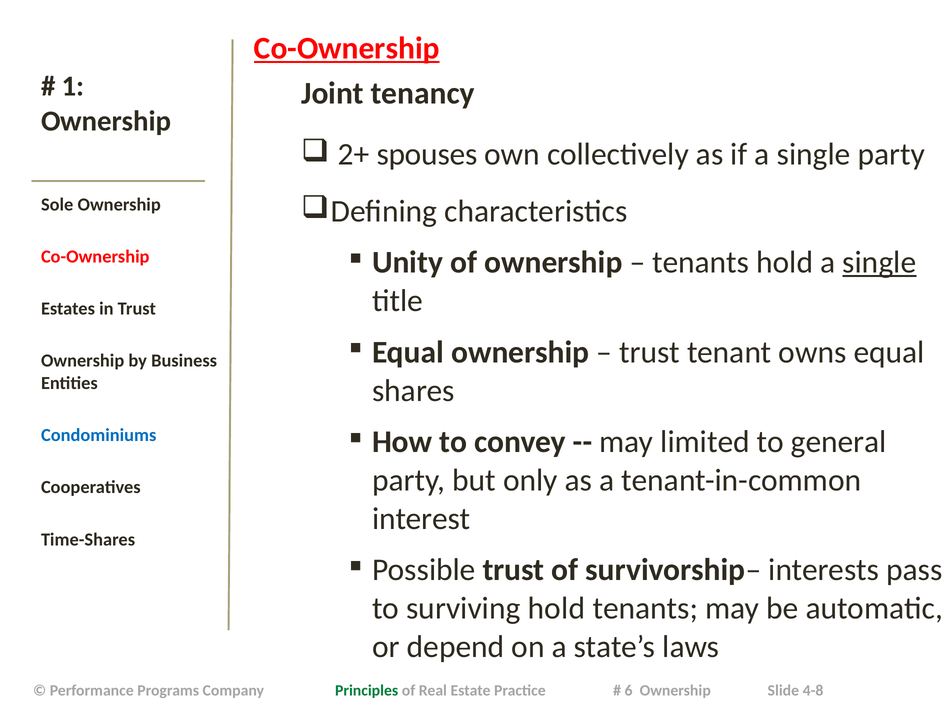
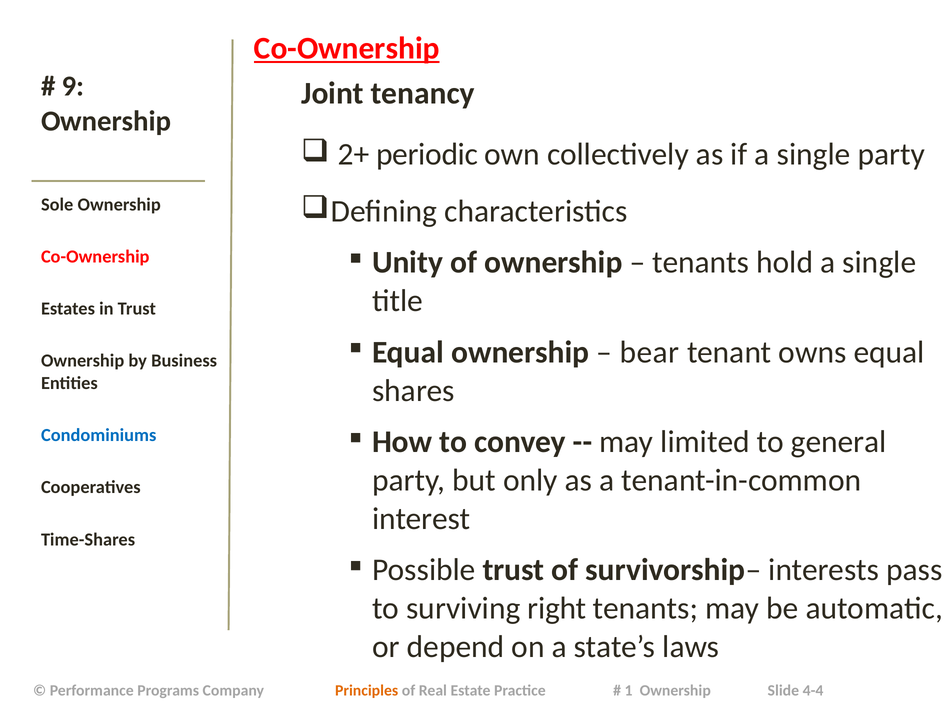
1: 1 -> 9
spouses: spouses -> periodic
single at (879, 263) underline: present -> none
trust at (650, 352): trust -> bear
surviving hold: hold -> right
Principles colour: green -> orange
6: 6 -> 1
4-8: 4-8 -> 4-4
